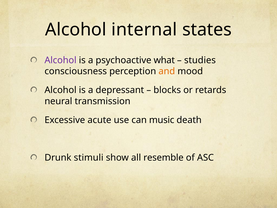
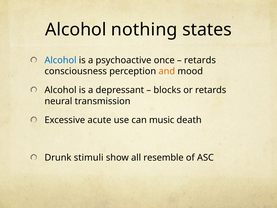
internal: internal -> nothing
Alcohol at (61, 60) colour: purple -> blue
what: what -> once
studies at (200, 60): studies -> retards
